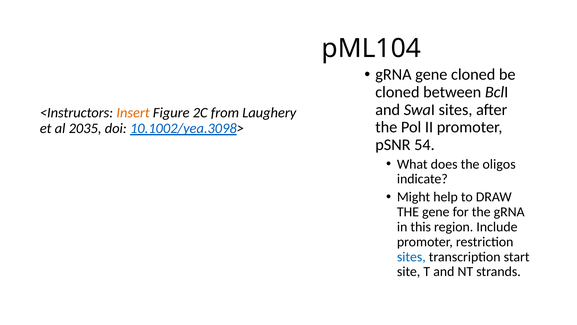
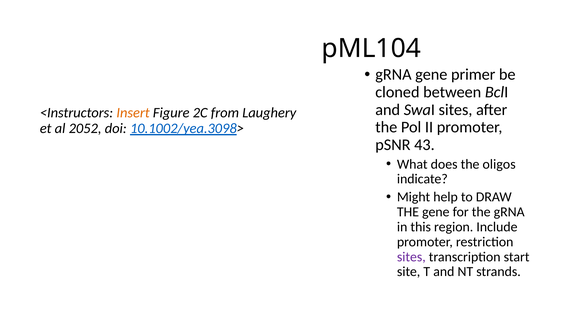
gene cloned: cloned -> primer
2035: 2035 -> 2052
54: 54 -> 43
sites at (411, 256) colour: blue -> purple
